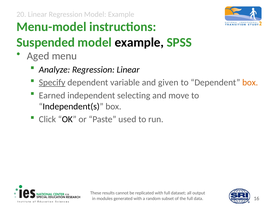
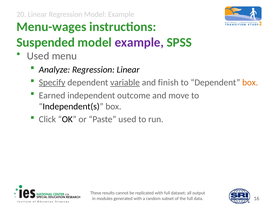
Menu-model: Menu-model -> Menu-wages
example at (139, 42) colour: black -> purple
Aged at (38, 56): Aged -> Used
variable underline: none -> present
given: given -> finish
selecting: selecting -> outcome
